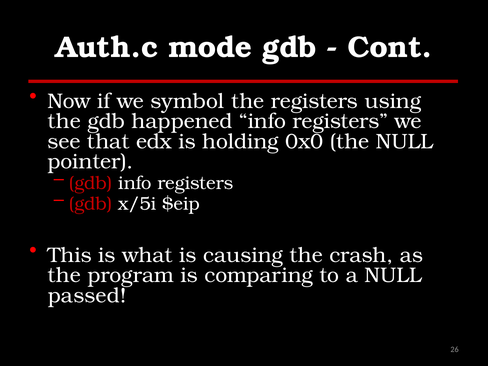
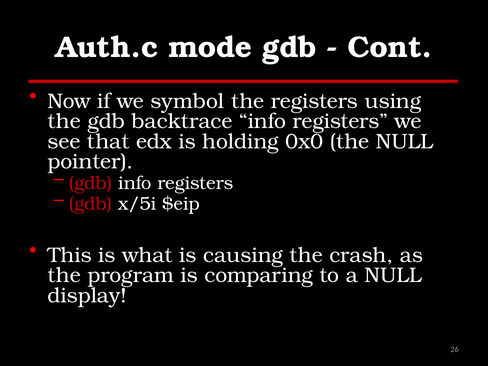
happened: happened -> backtrace
passed: passed -> display
